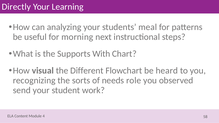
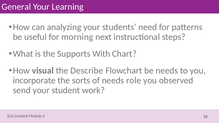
Directly: Directly -> General
meal: meal -> need
Different: Different -> Describe
be heard: heard -> needs
recognizing: recognizing -> incorporate
